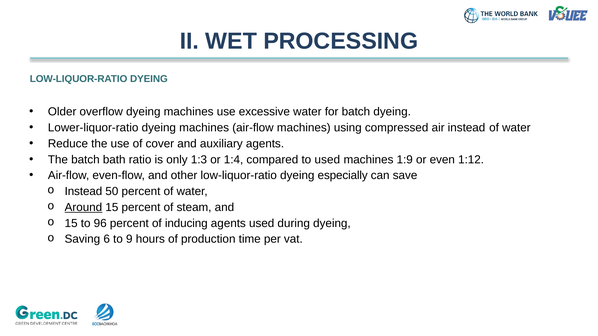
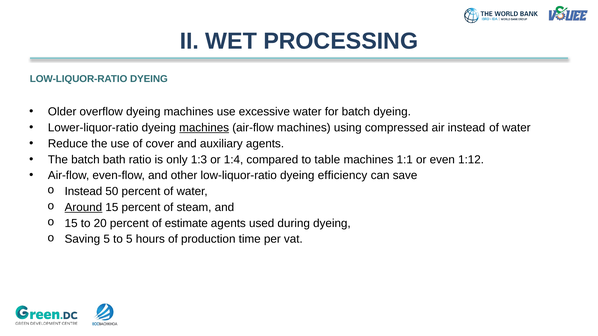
machines at (204, 128) underline: none -> present
to used: used -> table
1:9: 1:9 -> 1:1
especially: especially -> efficiency
96: 96 -> 20
inducing: inducing -> estimate
Saving 6: 6 -> 5
to 9: 9 -> 5
